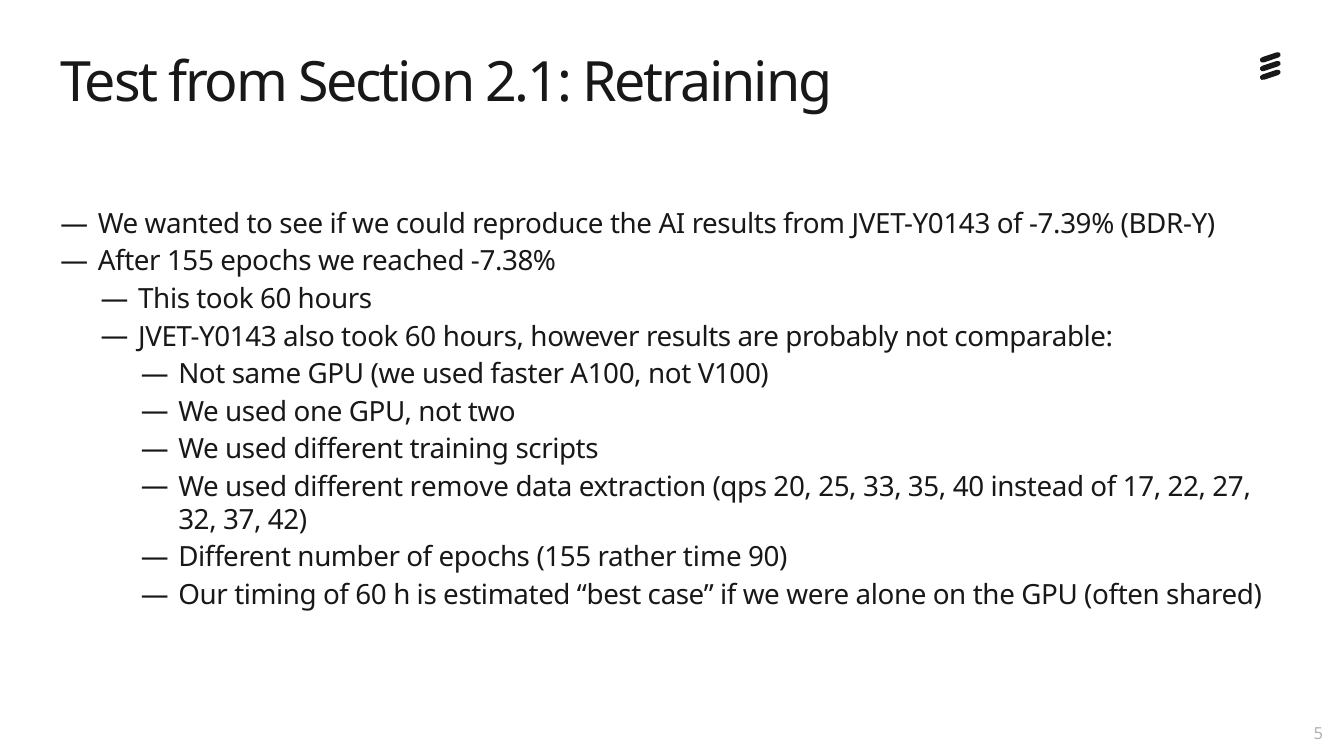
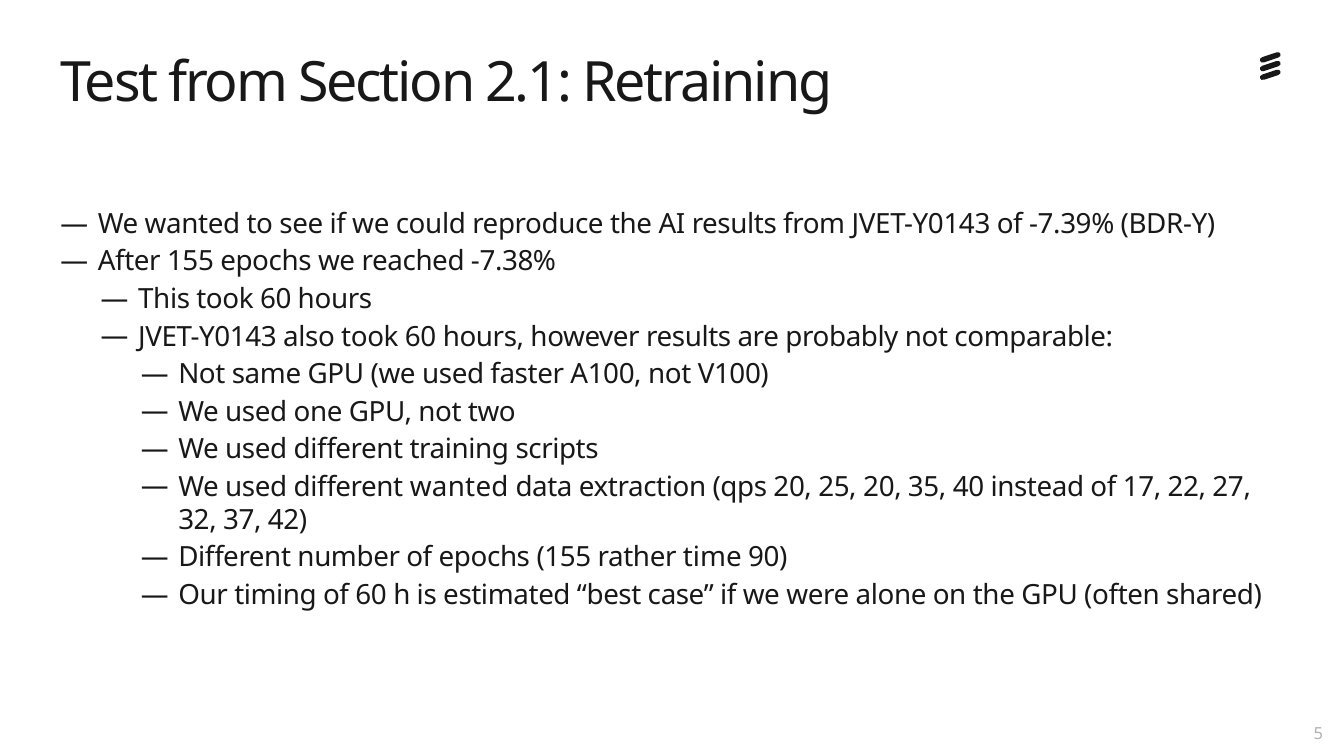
different remove: remove -> wanted
25 33: 33 -> 20
